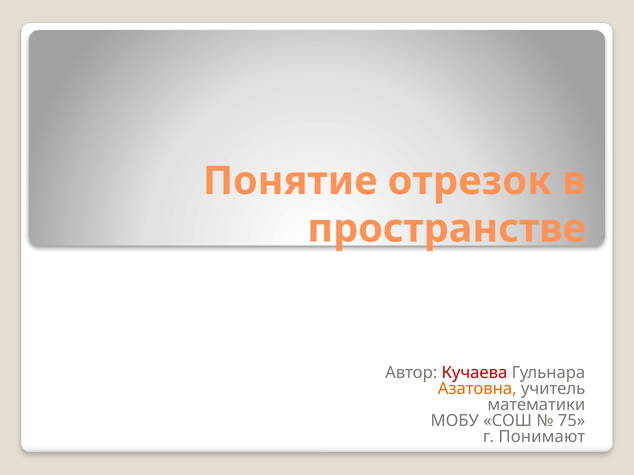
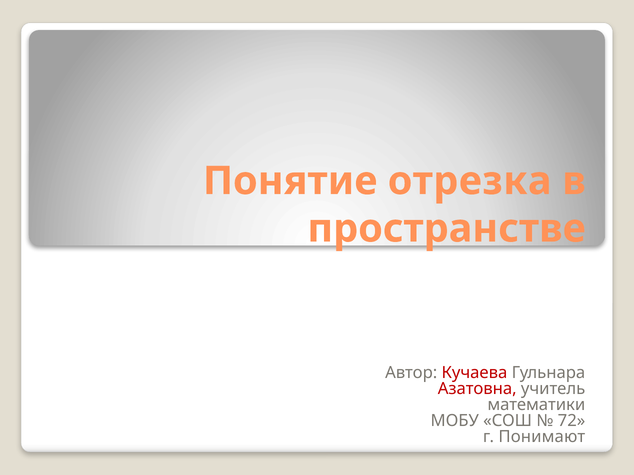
отрезок: отрезок -> отрезка
Азатовна colour: orange -> red
75: 75 -> 72
